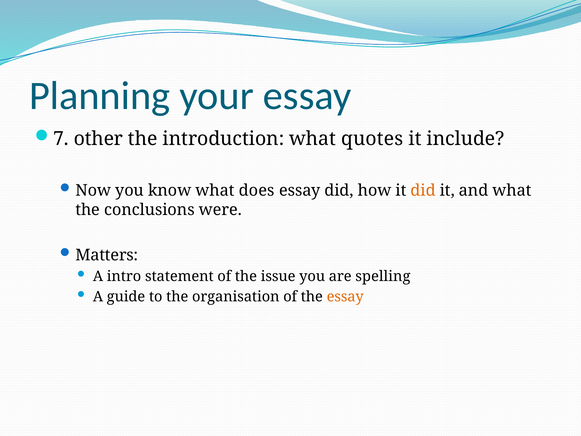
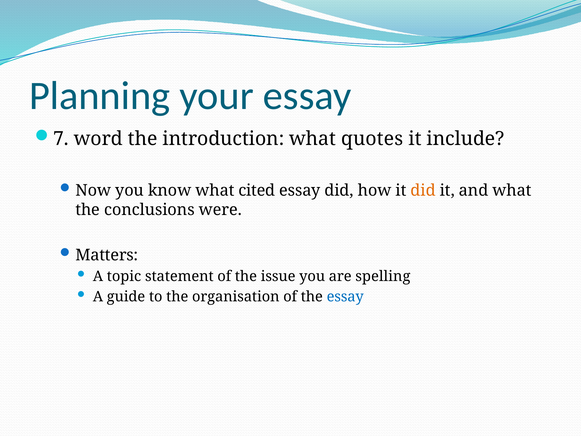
other: other -> word
does: does -> cited
intro: intro -> topic
essay at (345, 296) colour: orange -> blue
